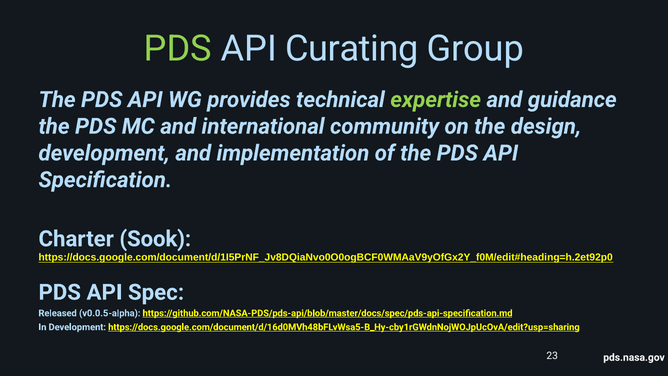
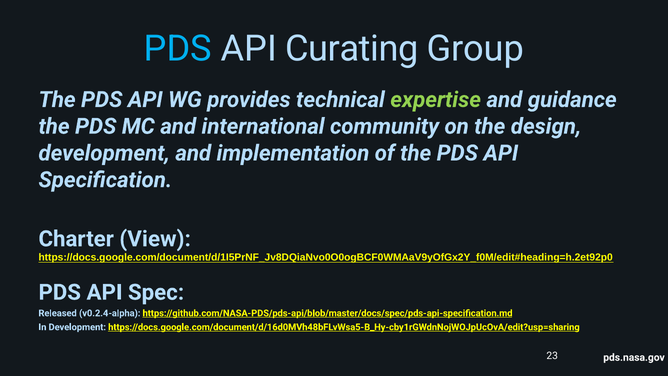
PDS at (178, 49) colour: light green -> light blue
Sook: Sook -> View
v0.0.5-alpha: v0.0.5-alpha -> v0.2.4-alpha
